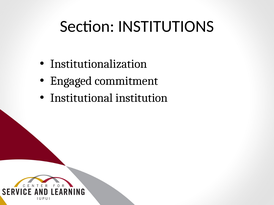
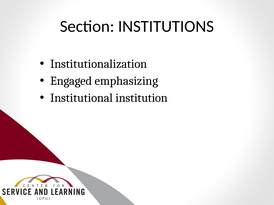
commitment: commitment -> emphasizing
